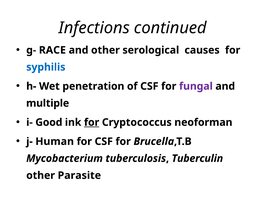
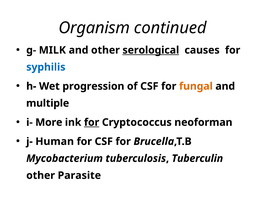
Infections: Infections -> Organism
RACE: RACE -> MILK
serological underline: none -> present
penetration: penetration -> progression
fungal colour: purple -> orange
Good: Good -> More
